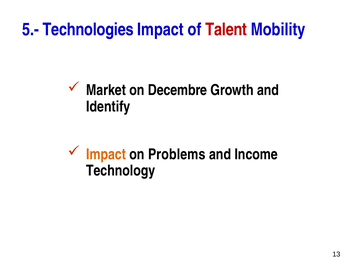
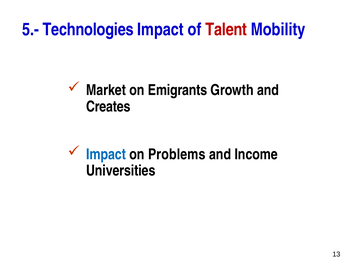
Decembre: Decembre -> Emigrants
Identify: Identify -> Creates
Impact at (106, 154) colour: orange -> blue
Technology: Technology -> Universities
